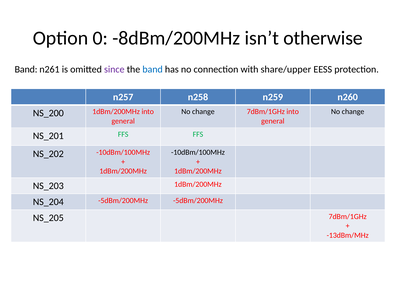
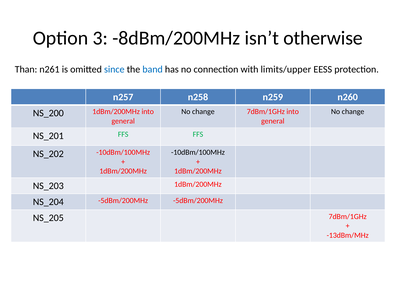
0: 0 -> 3
Band at (26, 69): Band -> Than
since colour: purple -> blue
share/upper: share/upper -> limits/upper
